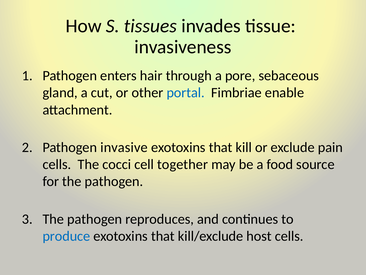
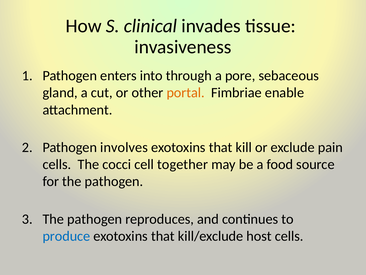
tissues: tissues -> clinical
hair: hair -> into
portal colour: blue -> orange
invasive: invasive -> involves
